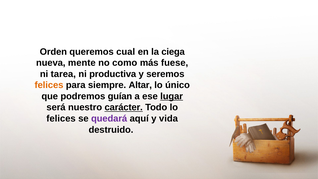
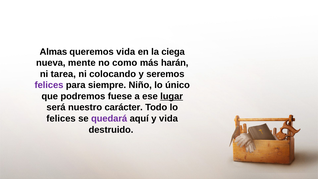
Orden: Orden -> Almas
queremos cual: cual -> vida
fuese: fuese -> harán
productiva: productiva -> colocando
felices at (49, 85) colour: orange -> purple
Altar: Altar -> Niño
guían: guían -> fuese
carácter underline: present -> none
